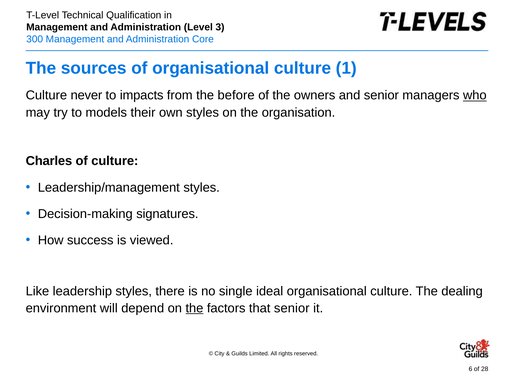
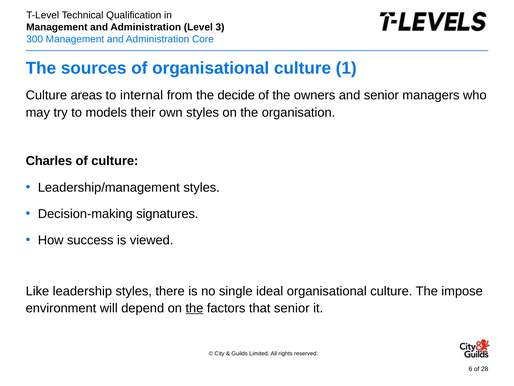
never: never -> areas
impacts: impacts -> internal
before: before -> decide
who underline: present -> none
dealing: dealing -> impose
